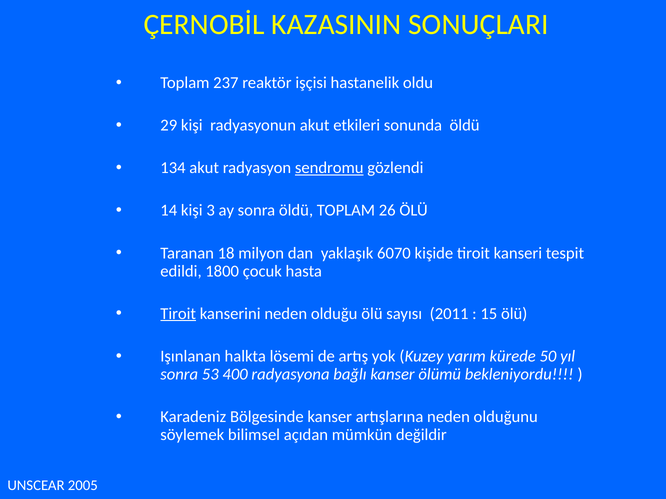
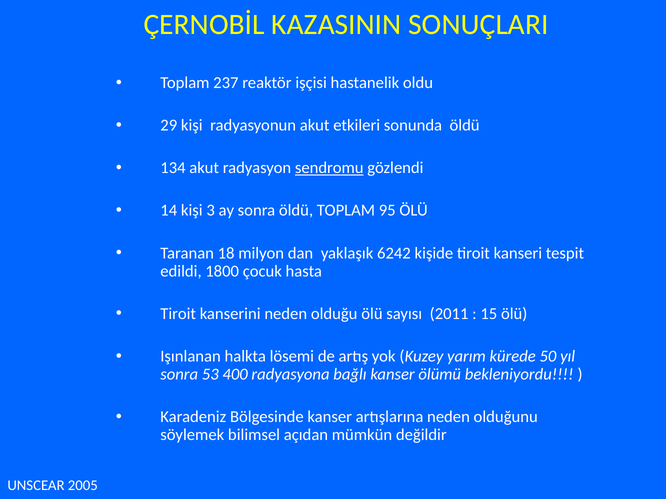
26: 26 -> 95
6070: 6070 -> 6242
Tiroit at (178, 314) underline: present -> none
